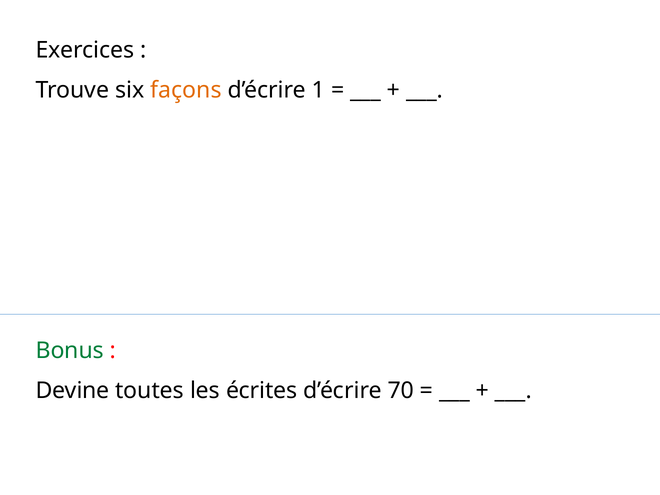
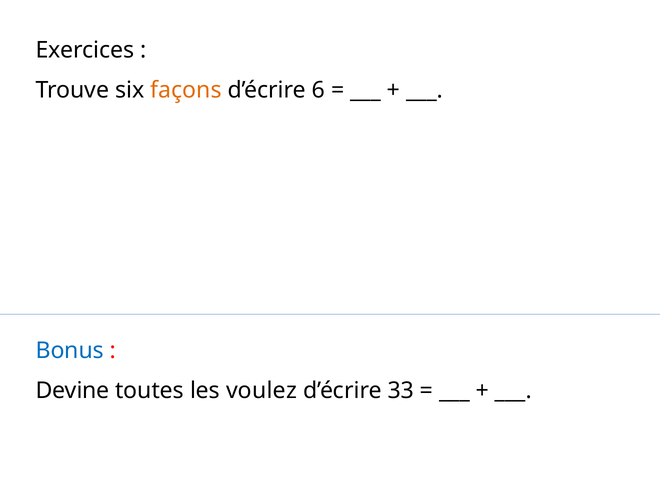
1: 1 -> 6
Bonus colour: green -> blue
écrites: écrites -> voulez
70: 70 -> 33
